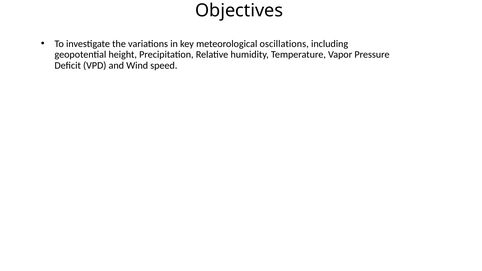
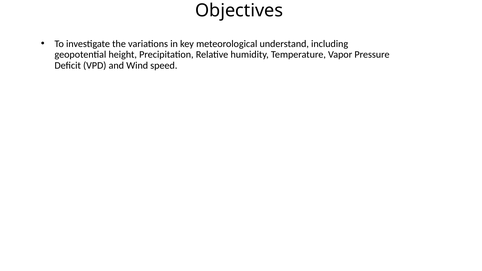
oscillations: oscillations -> understand
